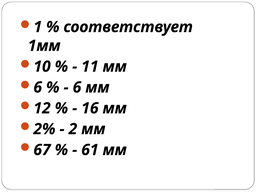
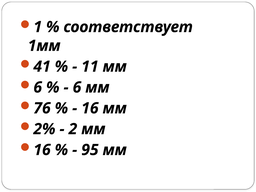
10: 10 -> 41
12: 12 -> 76
67 at (42, 150): 67 -> 16
61: 61 -> 95
